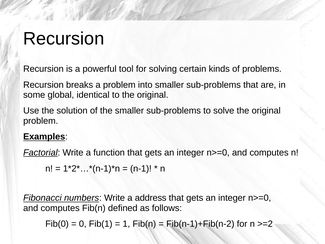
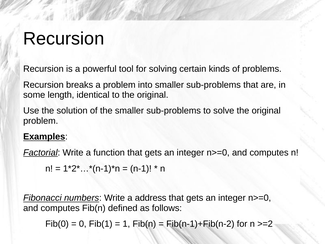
global: global -> length
